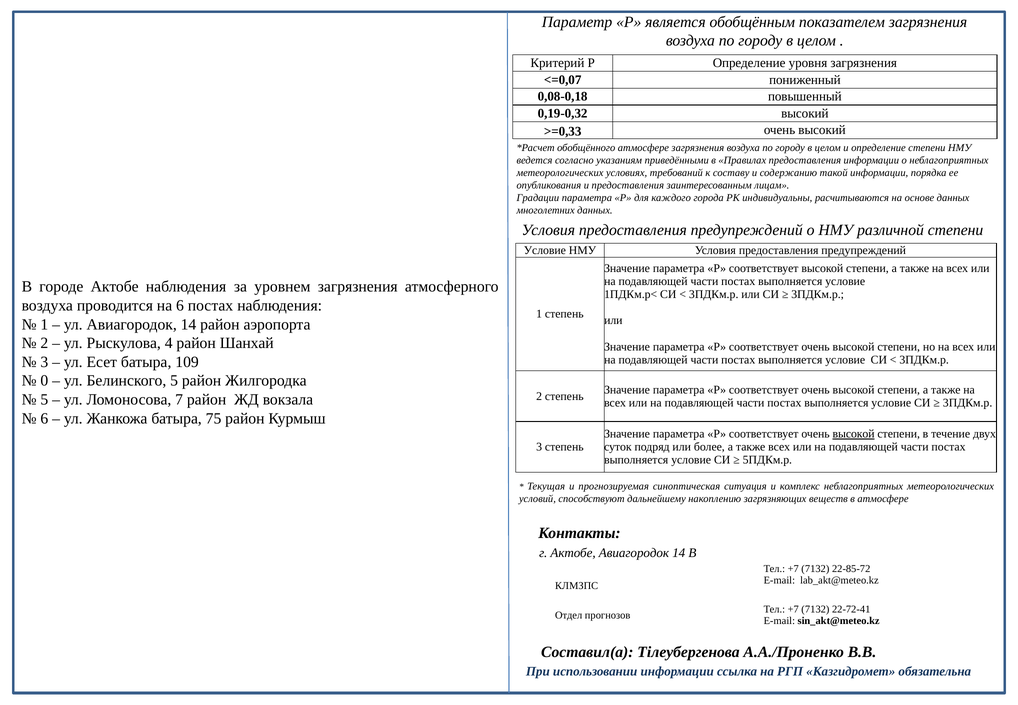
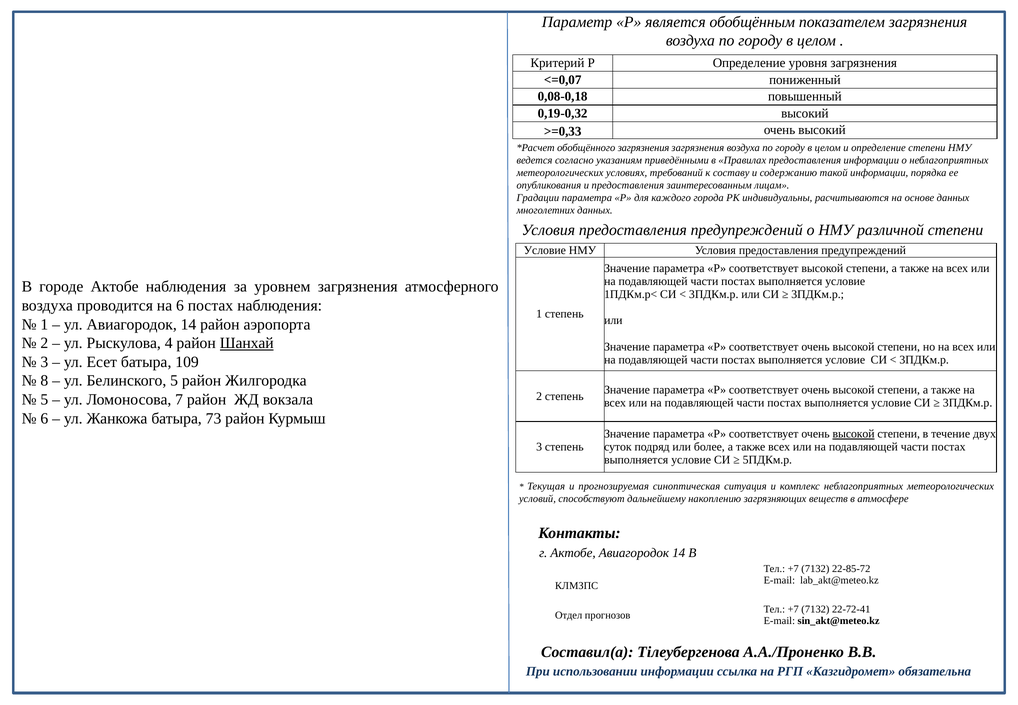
обобщённого атмосфере: атмосфере -> загрязнения
Шанхай underline: none -> present
0: 0 -> 8
75: 75 -> 73
